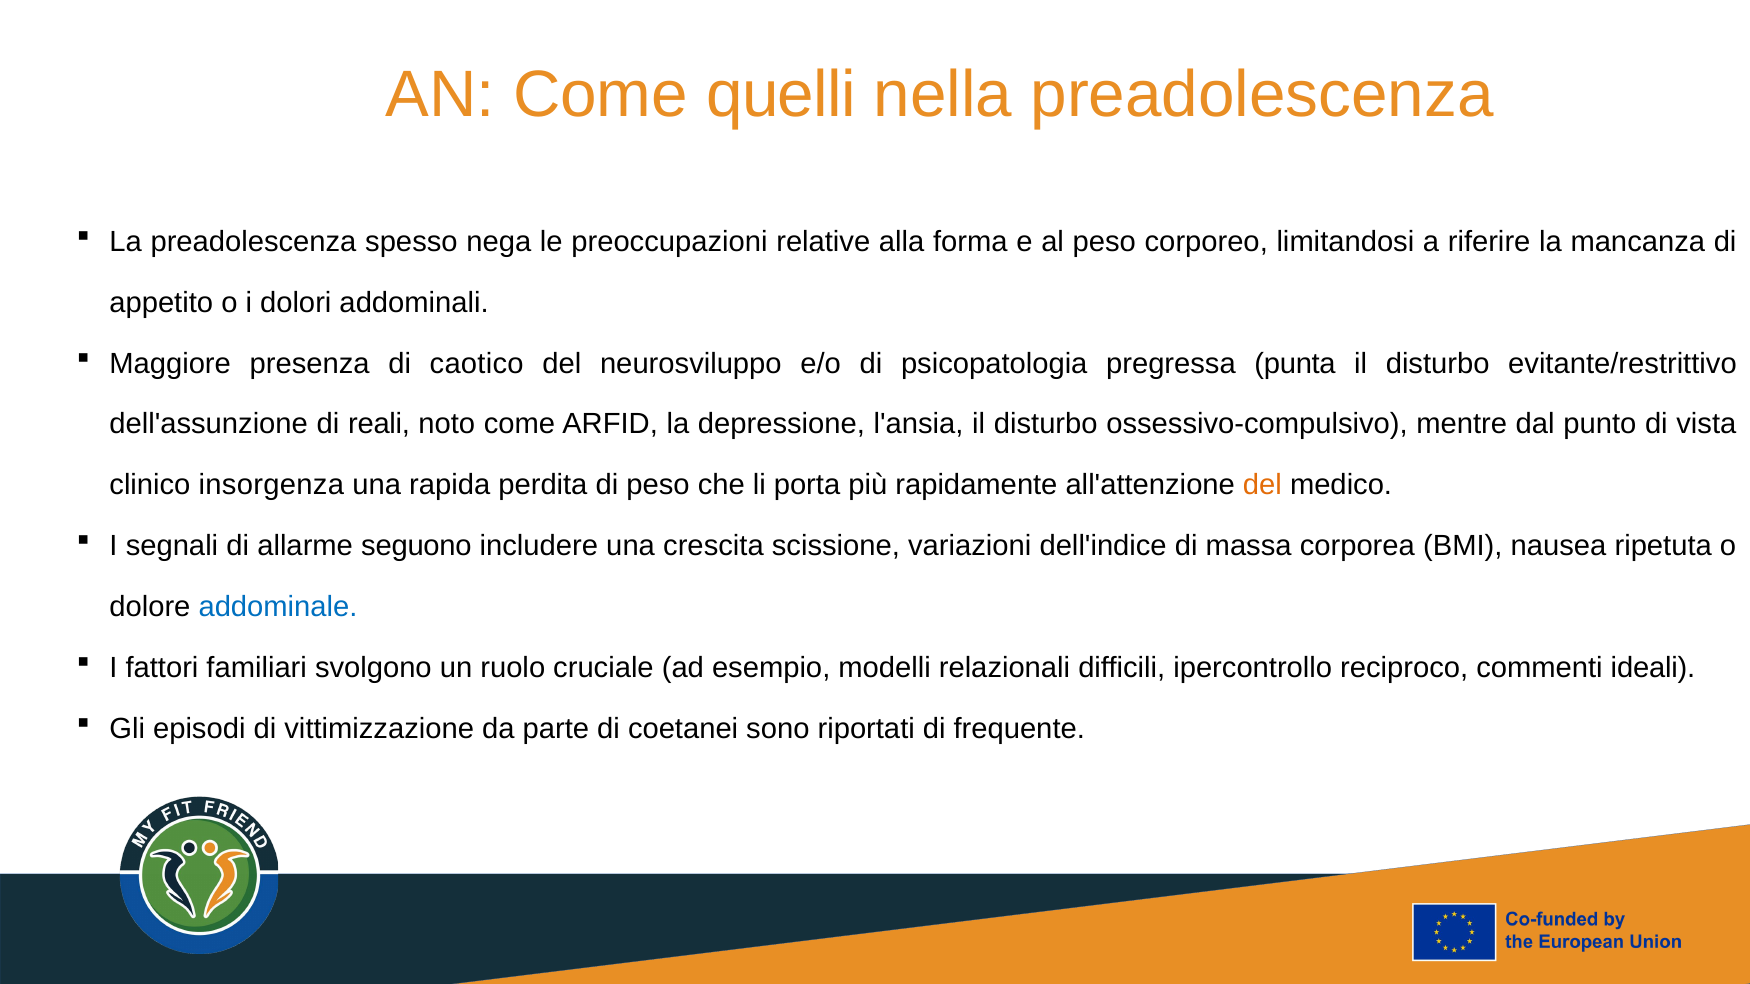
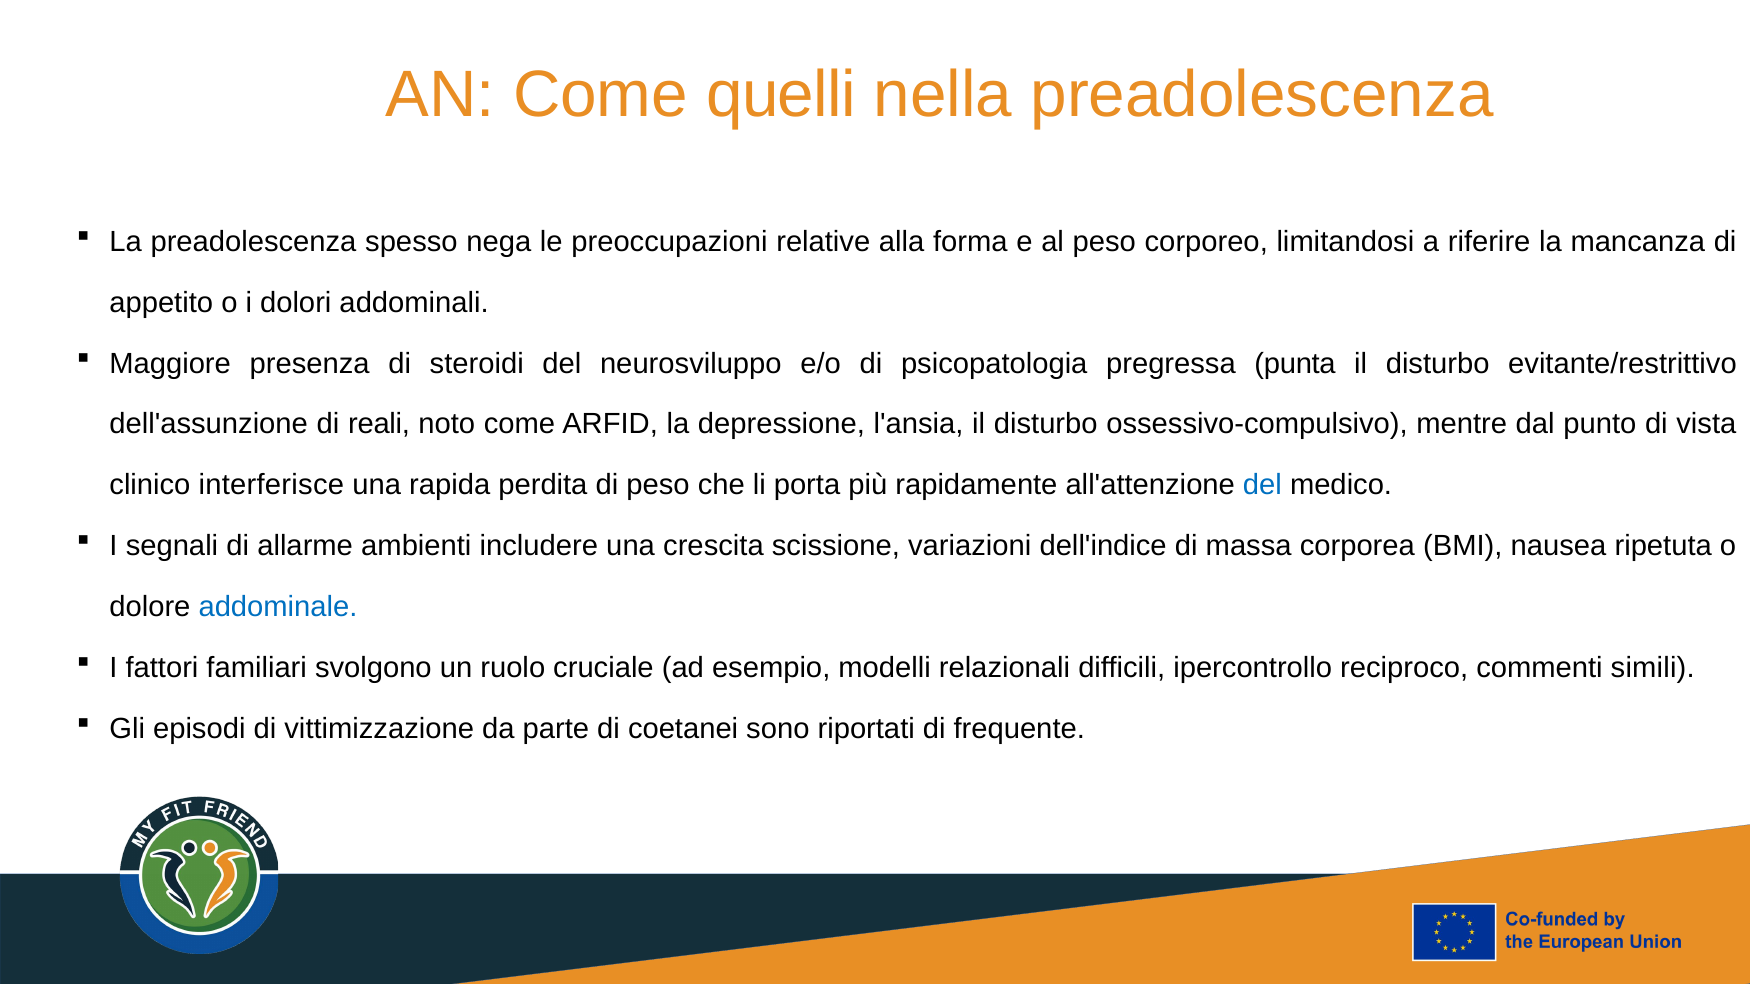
caotico: caotico -> steroidi
insorgenza: insorgenza -> interferisce
del at (1262, 485) colour: orange -> blue
seguono: seguono -> ambienti
ideali: ideali -> simili
